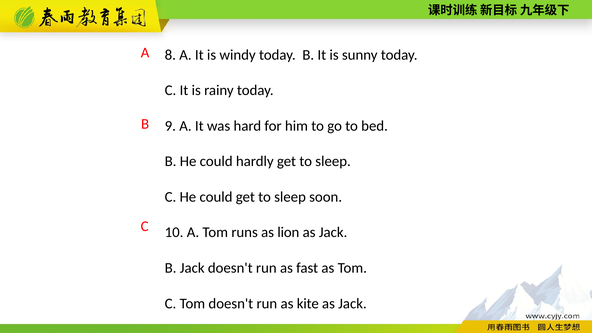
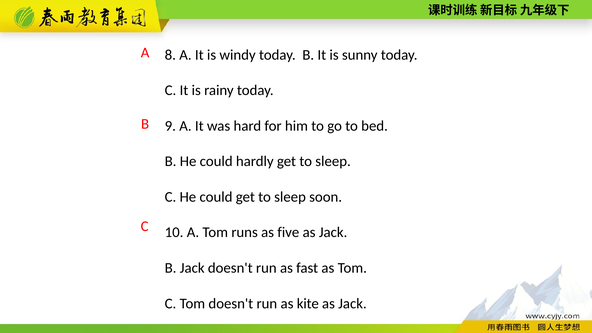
lion: lion -> five
